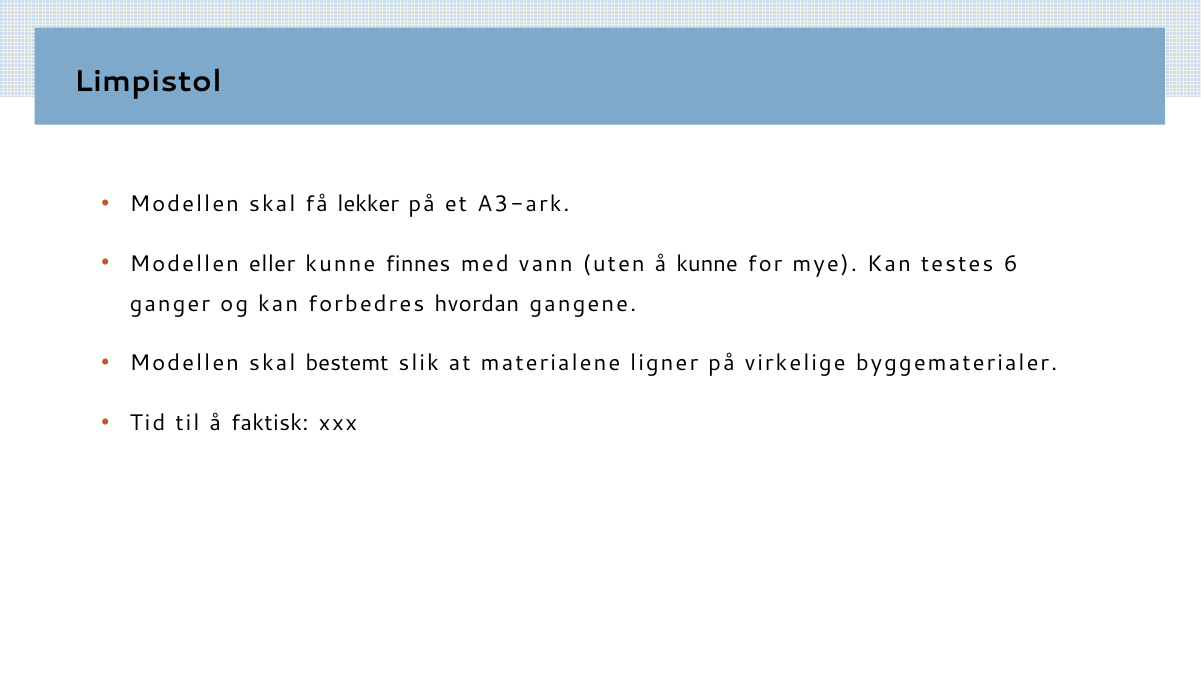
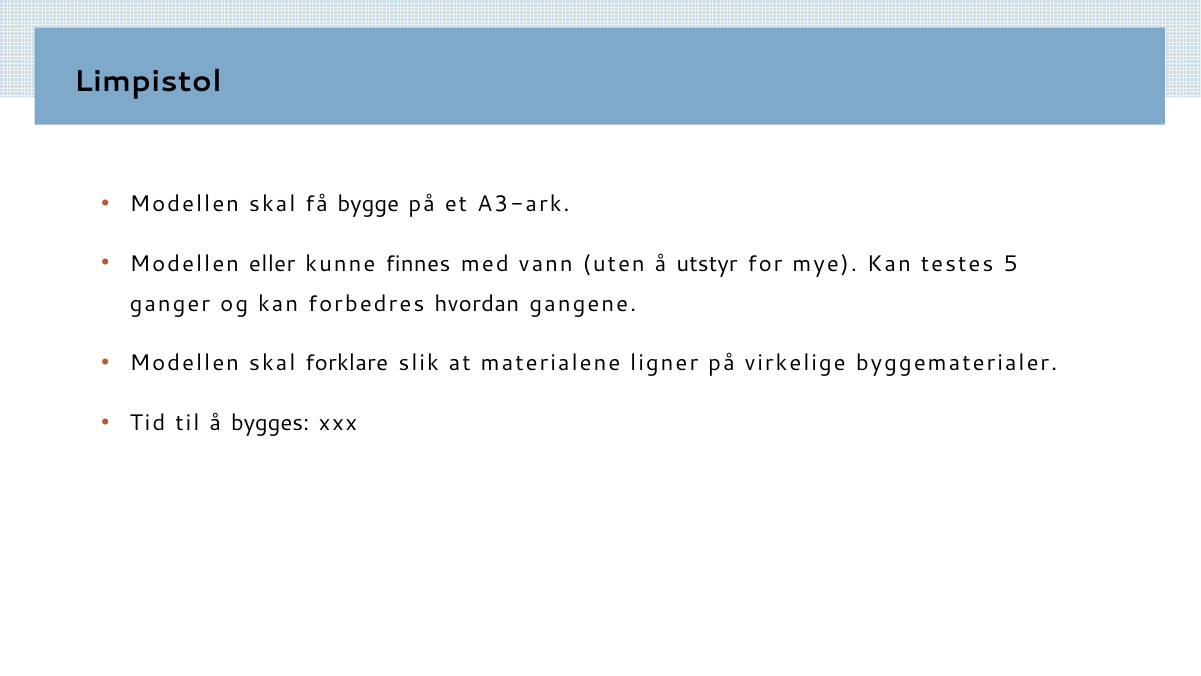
lekker: lekker -> bygge
å kunne: kunne -> utstyr
6: 6 -> 5
bestemt: bestemt -> forklare
faktisk: faktisk -> bygges
